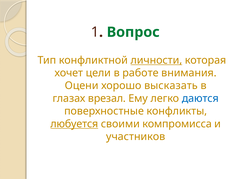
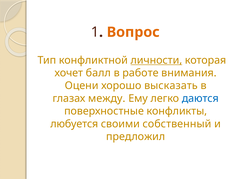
Вопрос colour: green -> orange
цели: цели -> балл
врезал: врезал -> между
любуется underline: present -> none
компромисса: компромисса -> собственный
участников: участников -> предложил
